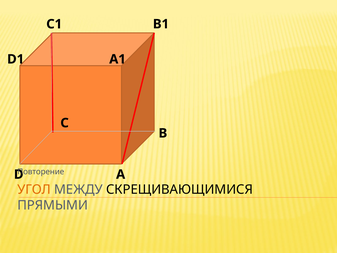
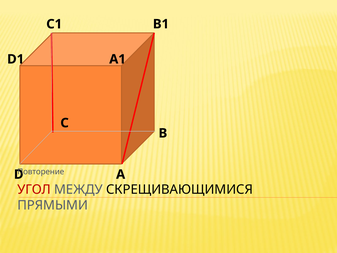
УГОЛ colour: orange -> red
